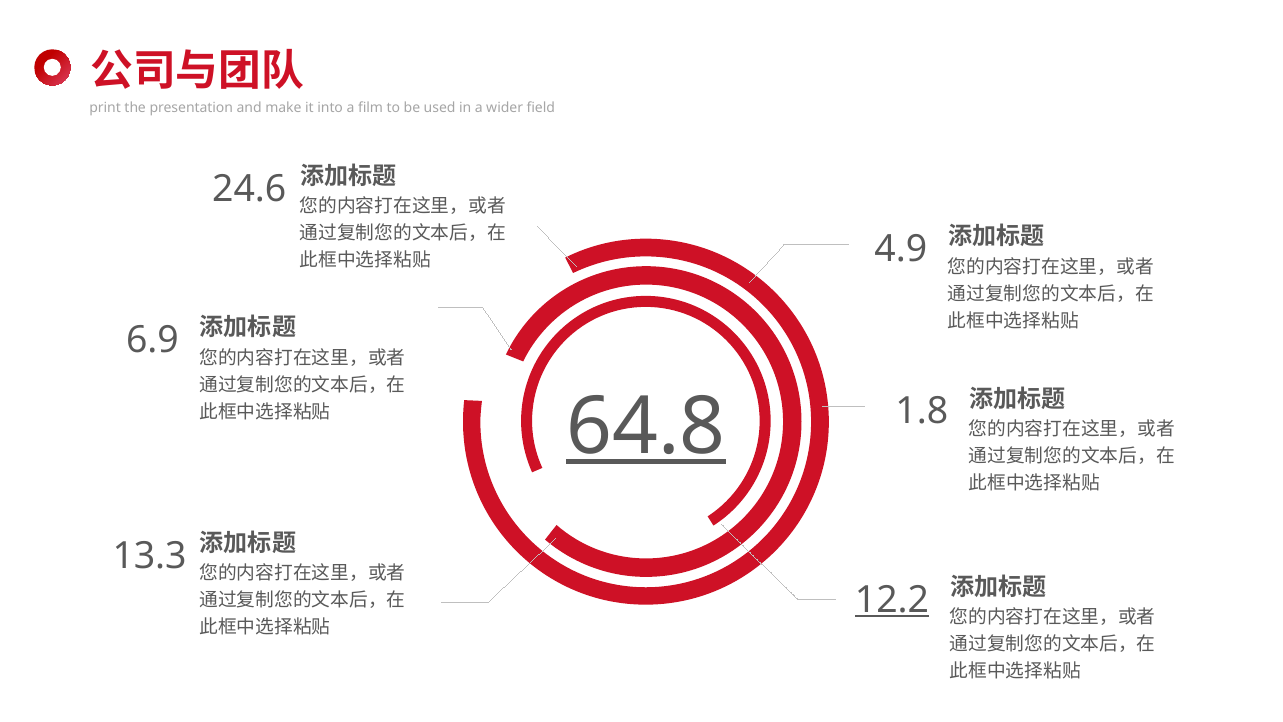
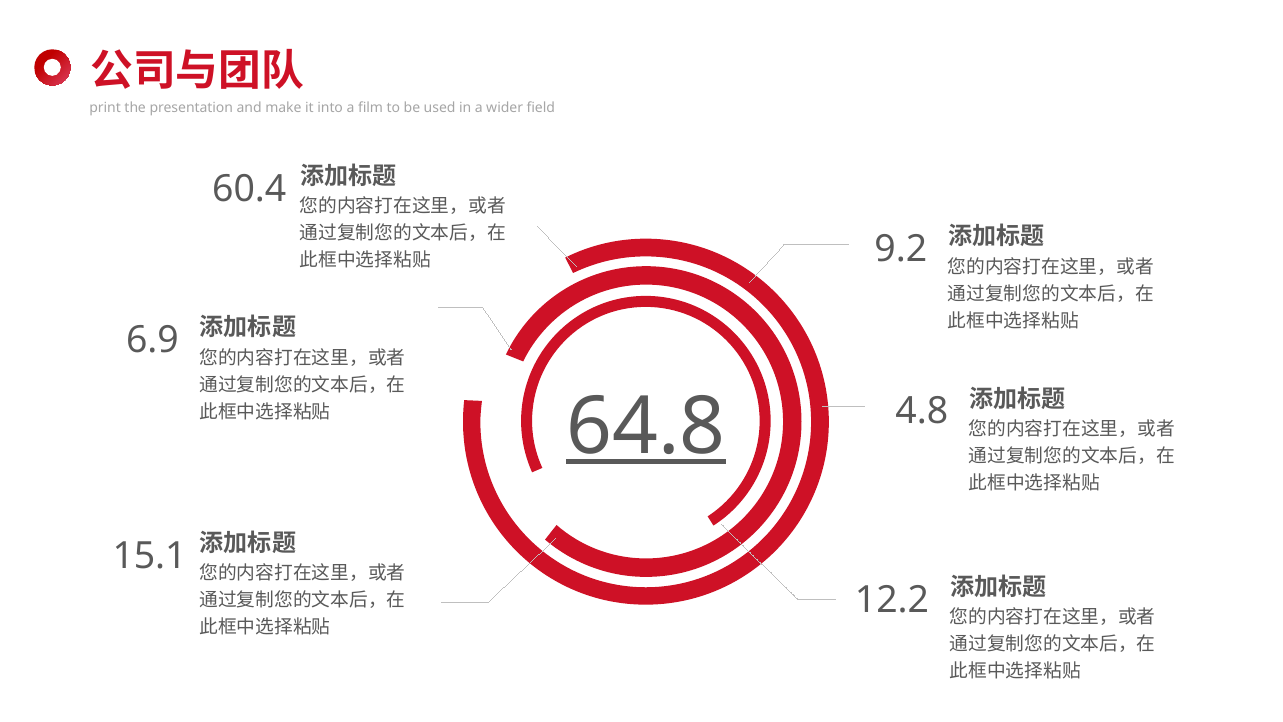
24.6: 24.6 -> 60.4
4.9: 4.9 -> 9.2
1.8: 1.8 -> 4.8
13.3: 13.3 -> 15.1
12.2 underline: present -> none
